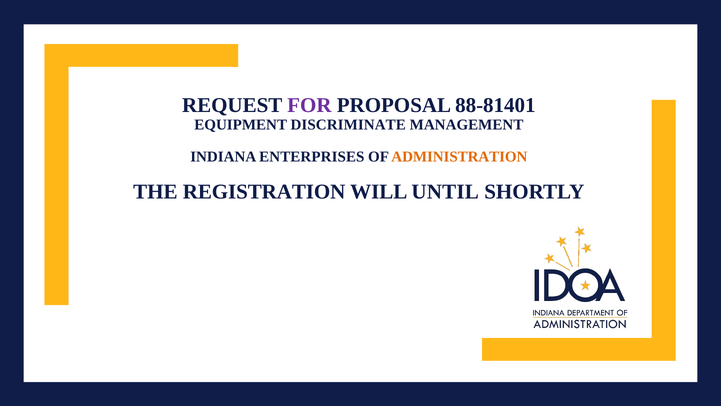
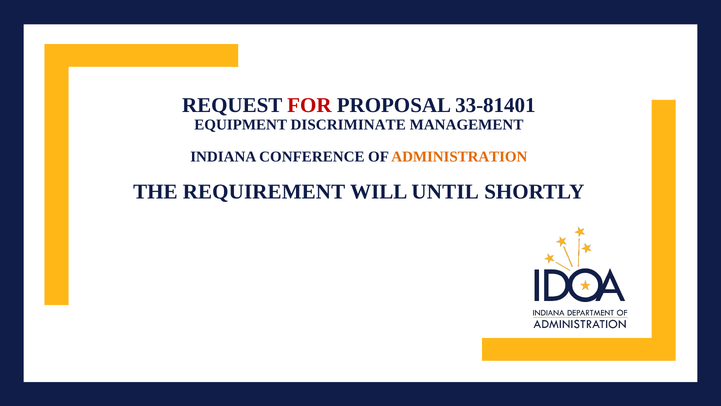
FOR colour: purple -> red
88-81401: 88-81401 -> 33-81401
ENTERPRISES: ENTERPRISES -> CONFERENCE
REGISTRATION: REGISTRATION -> REQUIREMENT
